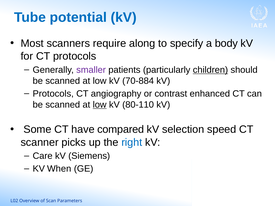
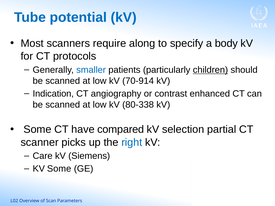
smaller colour: purple -> blue
70-884: 70-884 -> 70-914
Protocols at (53, 94): Protocols -> Indication
low at (100, 105) underline: present -> none
80-110: 80-110 -> 80-338
speed: speed -> partial
KV When: When -> Some
